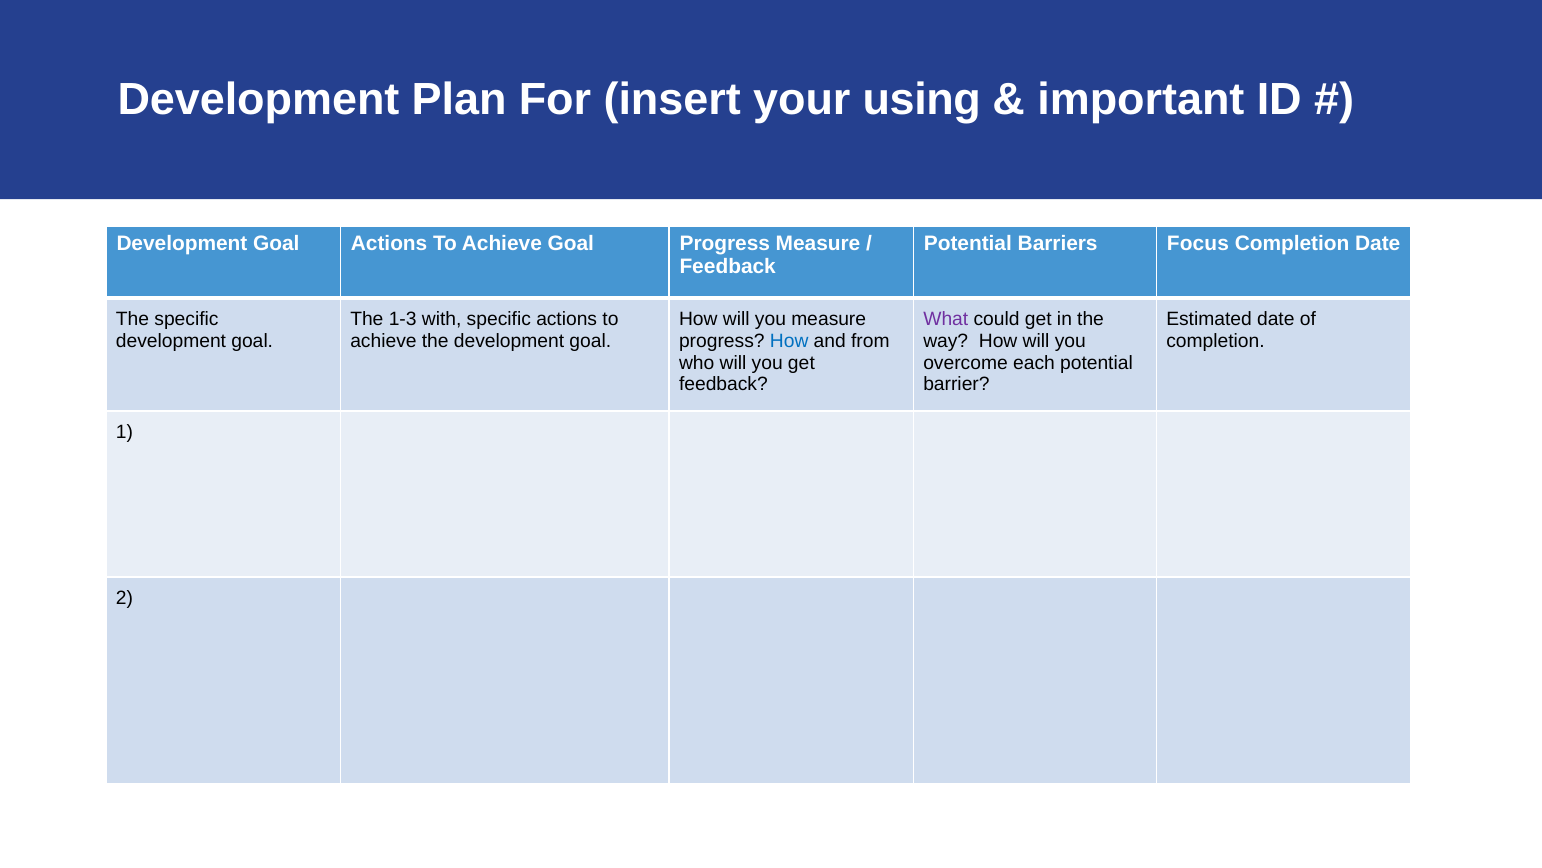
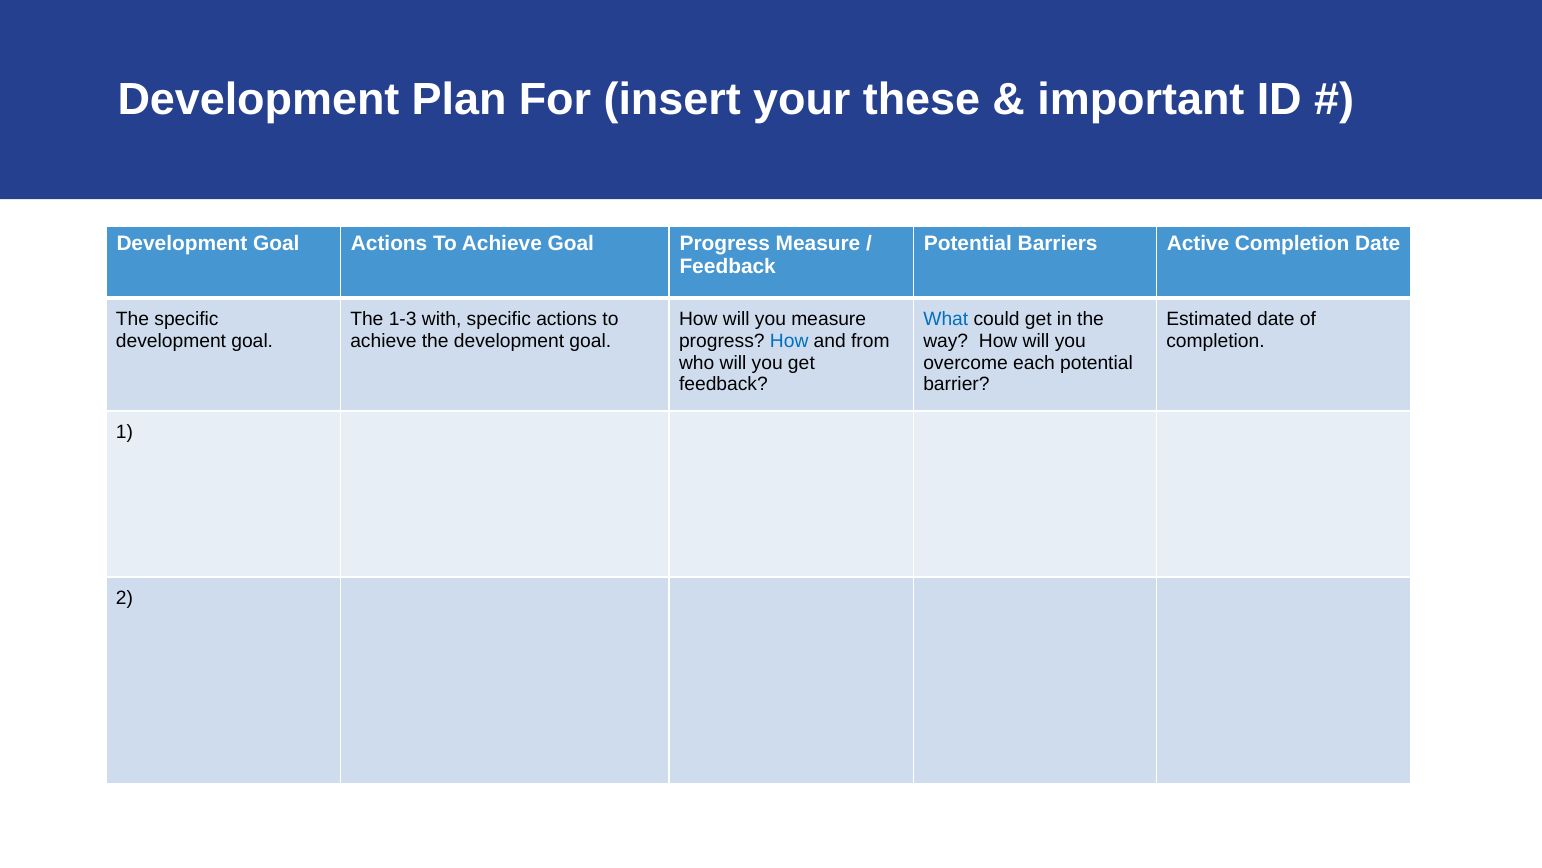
using: using -> these
Focus: Focus -> Active
What colour: purple -> blue
